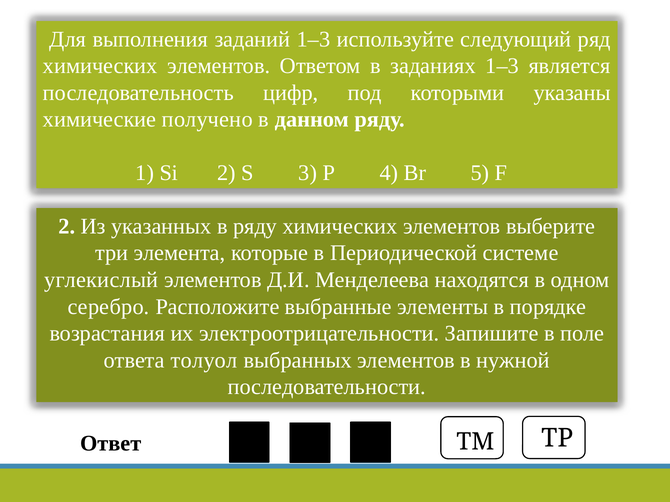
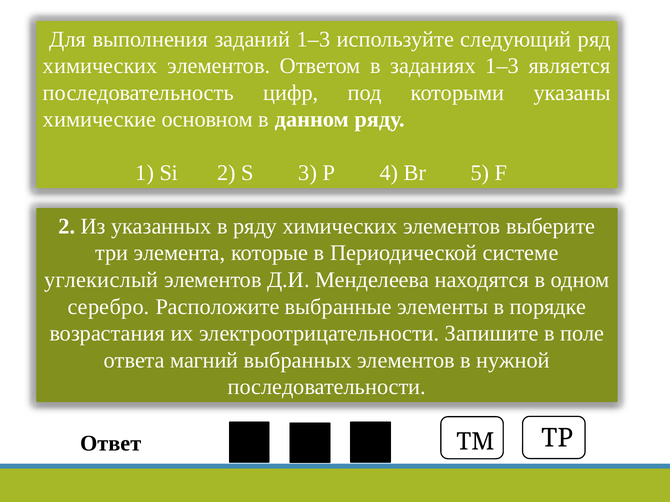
получено: получено -> основном
толуол: толуол -> магний
